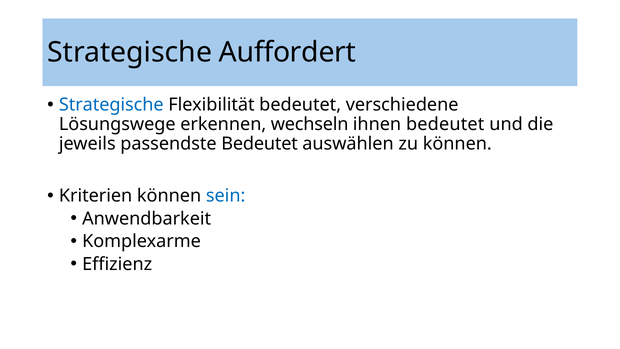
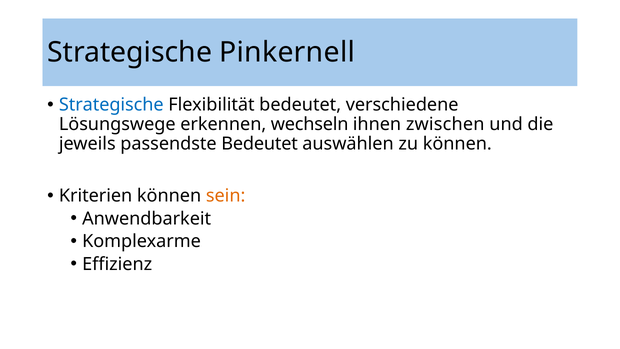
Auffordert: Auffordert -> Pinkernell
ihnen bedeutet: bedeutet -> zwischen
sein colour: blue -> orange
